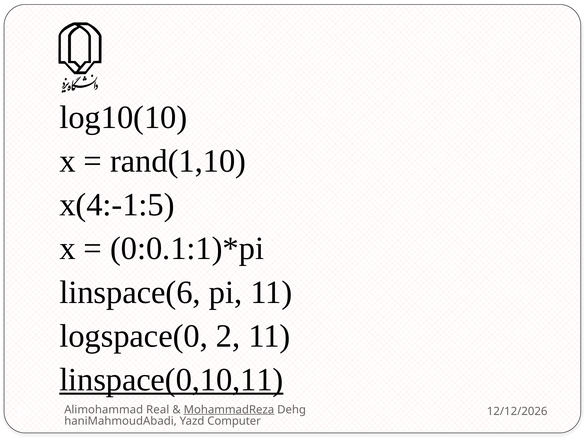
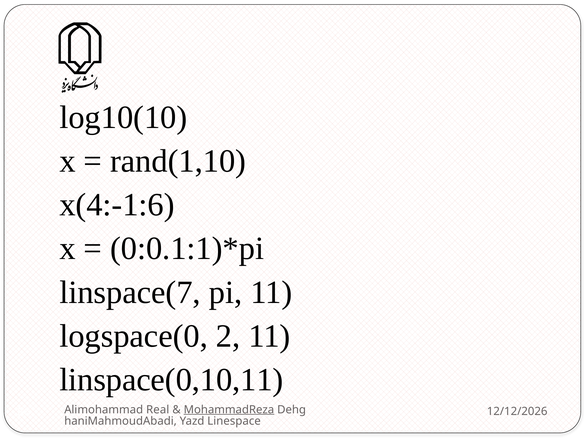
x(4:-1:5: x(4:-1:5 -> x(4:-1:6
linspace(6: linspace(6 -> linspace(7
linspace(0,10,11 underline: present -> none
Computer: Computer -> Linespace
